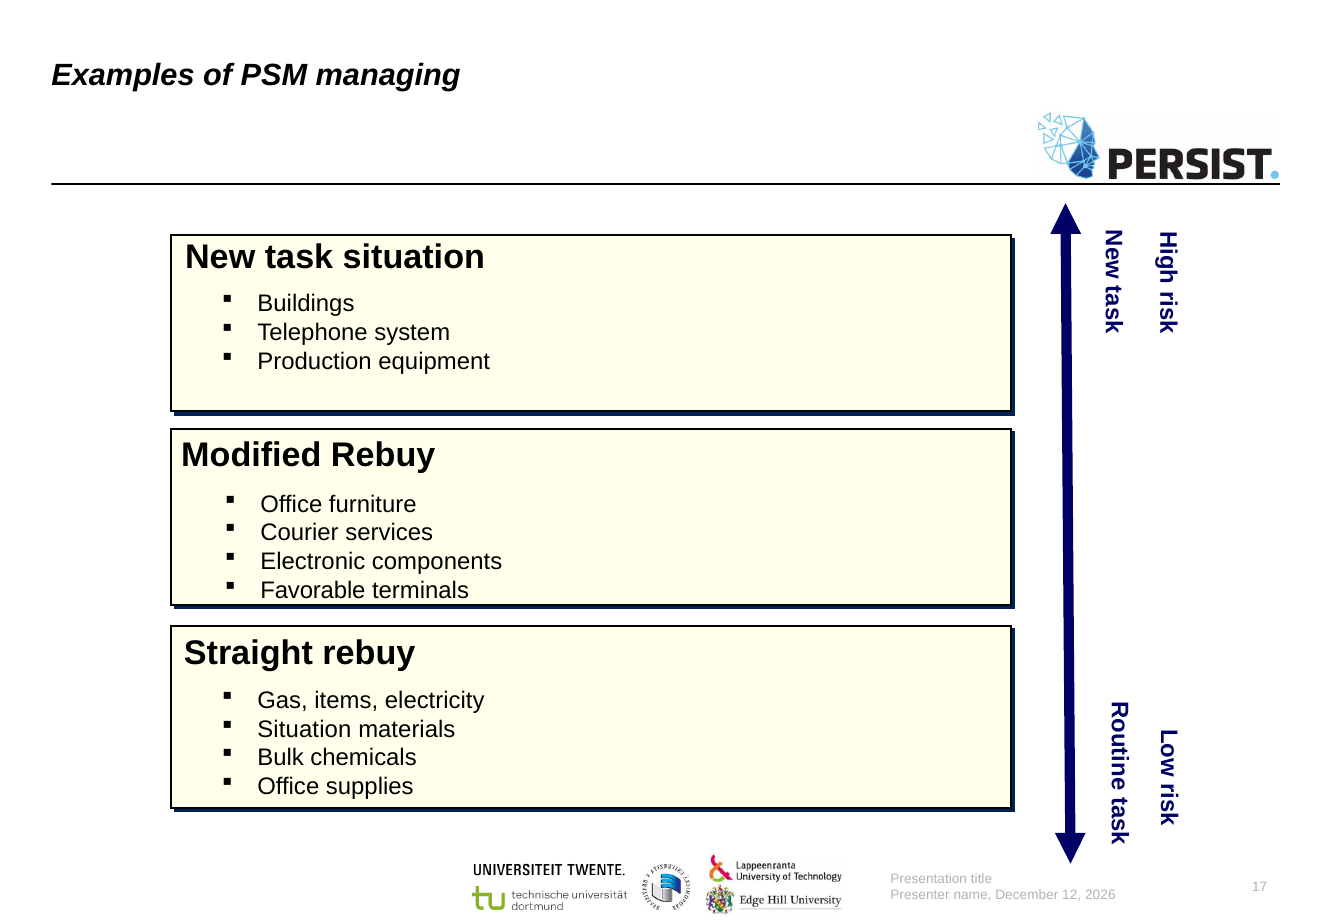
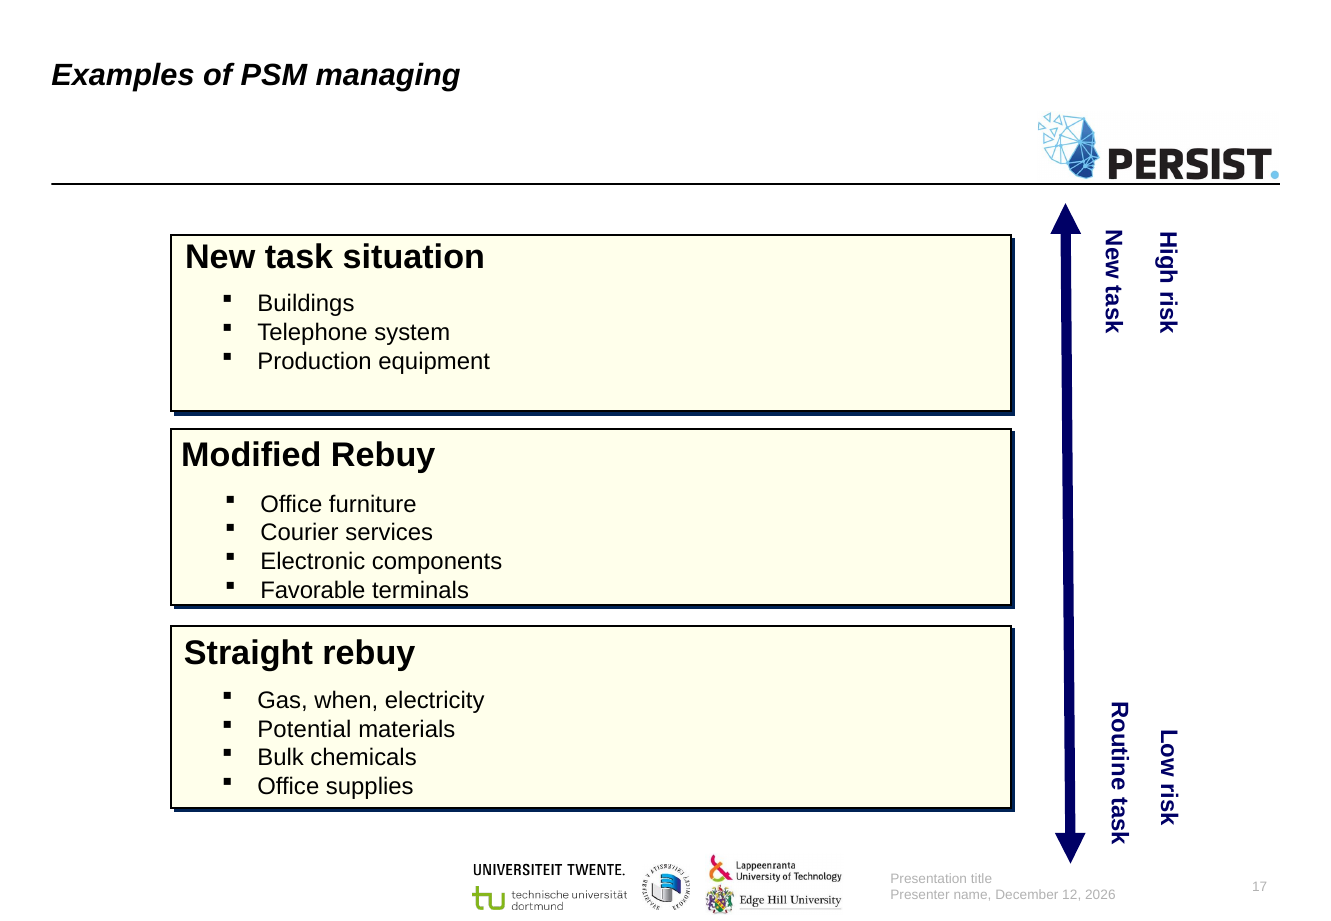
items: items -> when
Situation at (304, 730): Situation -> Potential
